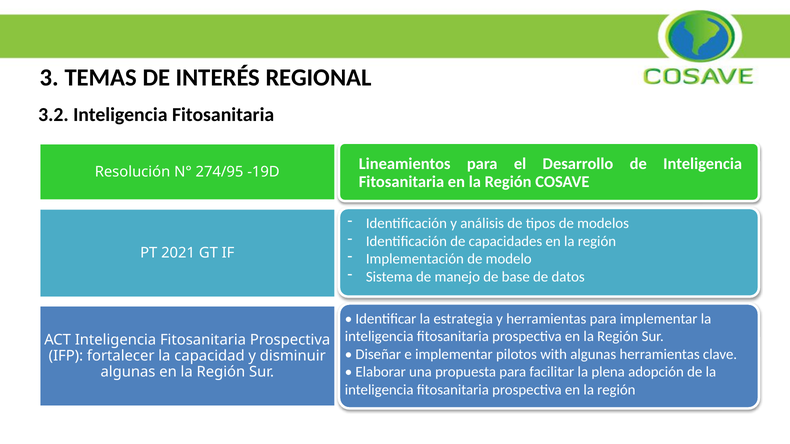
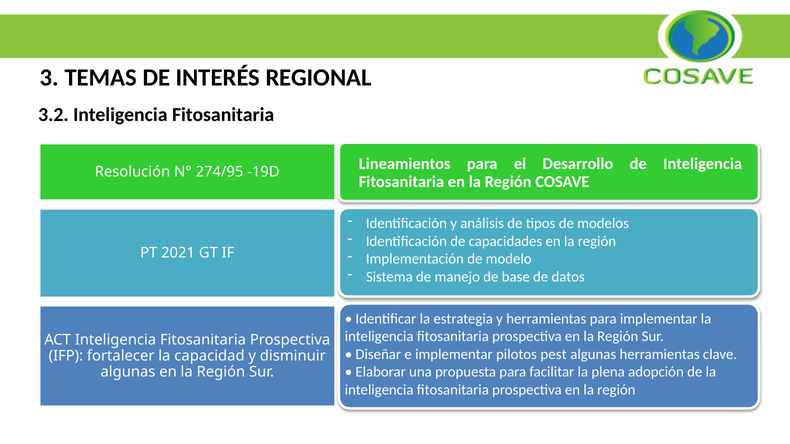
with: with -> pest
